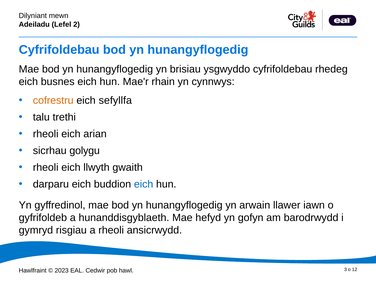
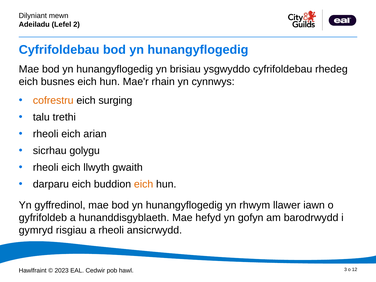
sefyllfa: sefyllfa -> surging
eich at (144, 184) colour: blue -> orange
arwain: arwain -> rhwym
